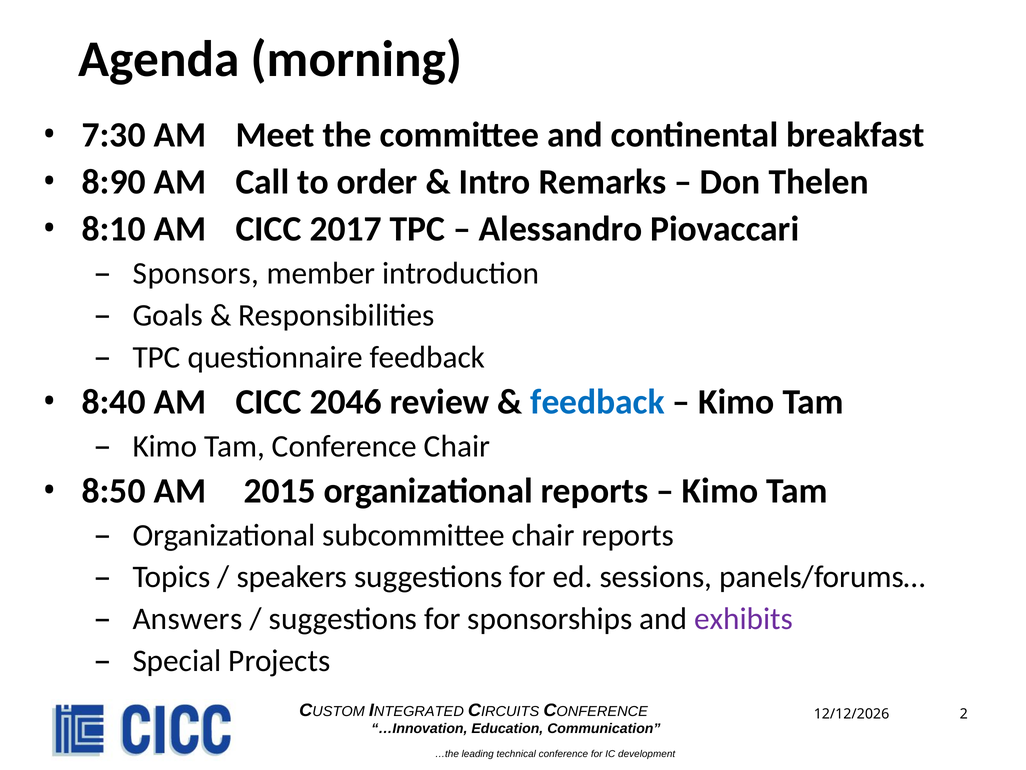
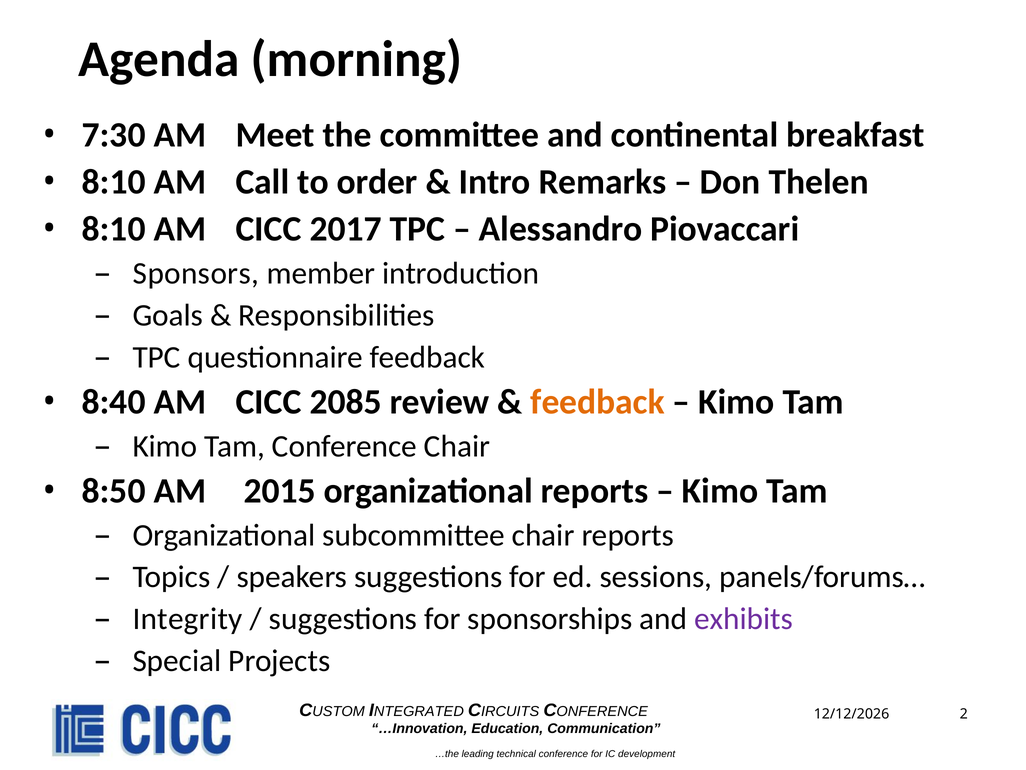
8:90 at (114, 182): 8:90 -> 8:10
2046: 2046 -> 2085
feedback at (598, 402) colour: blue -> orange
Answers: Answers -> Integrity
